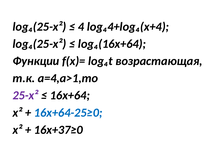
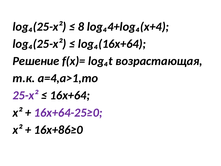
4: 4 -> 8
Функции: Функции -> Решение
16x+64-25≥0 colour: blue -> purple
16x+37≥0: 16x+37≥0 -> 16x+86≥0
